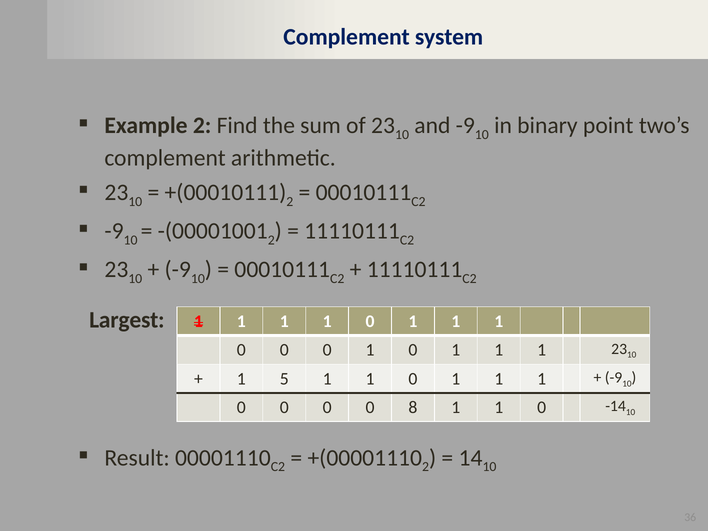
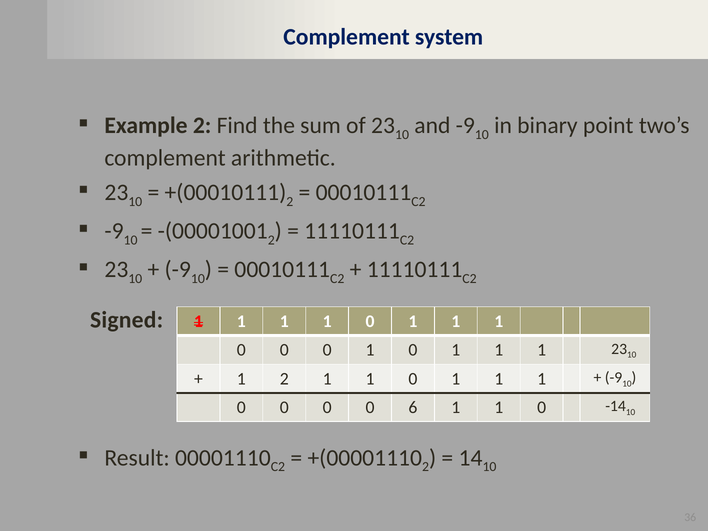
Largest: Largest -> Signed
1 5: 5 -> 2
8: 8 -> 6
